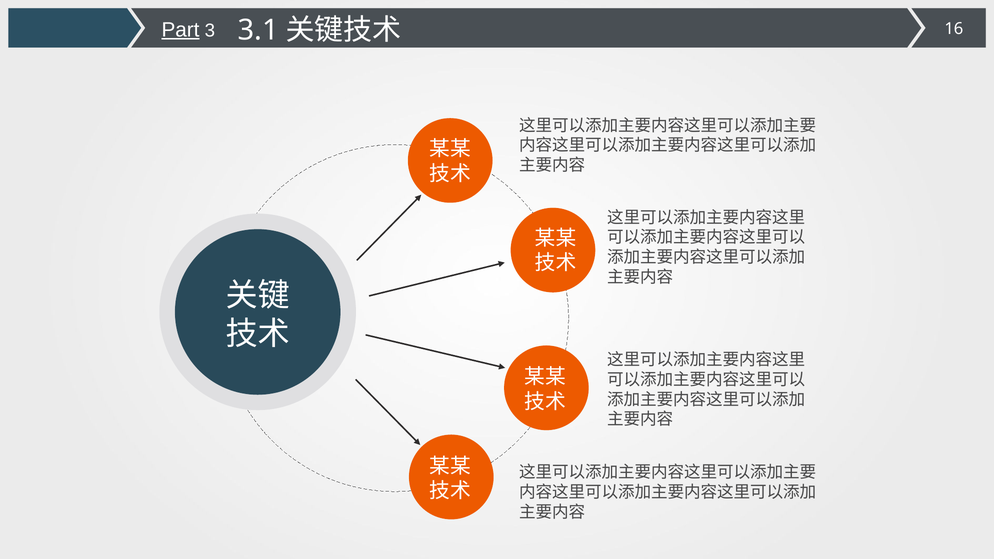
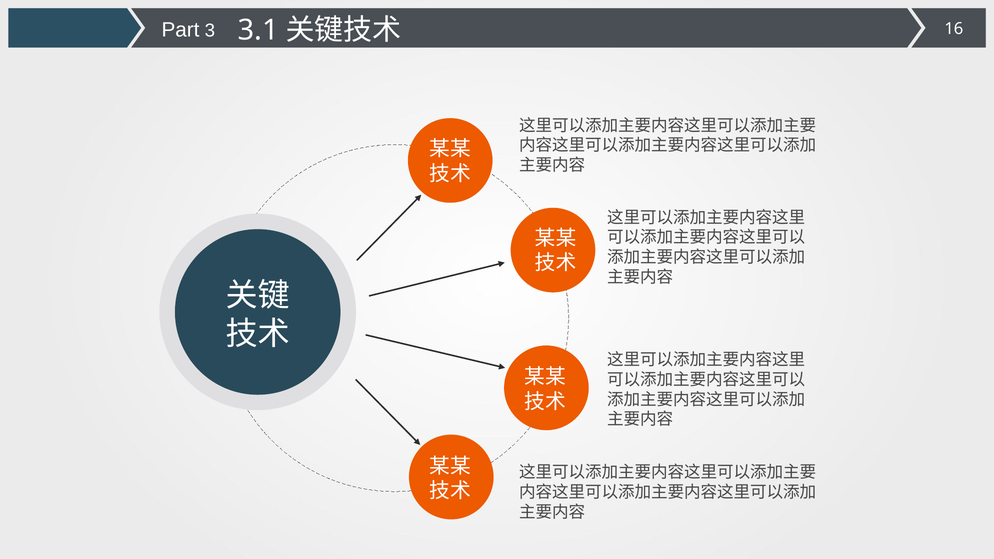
Part underline: present -> none
